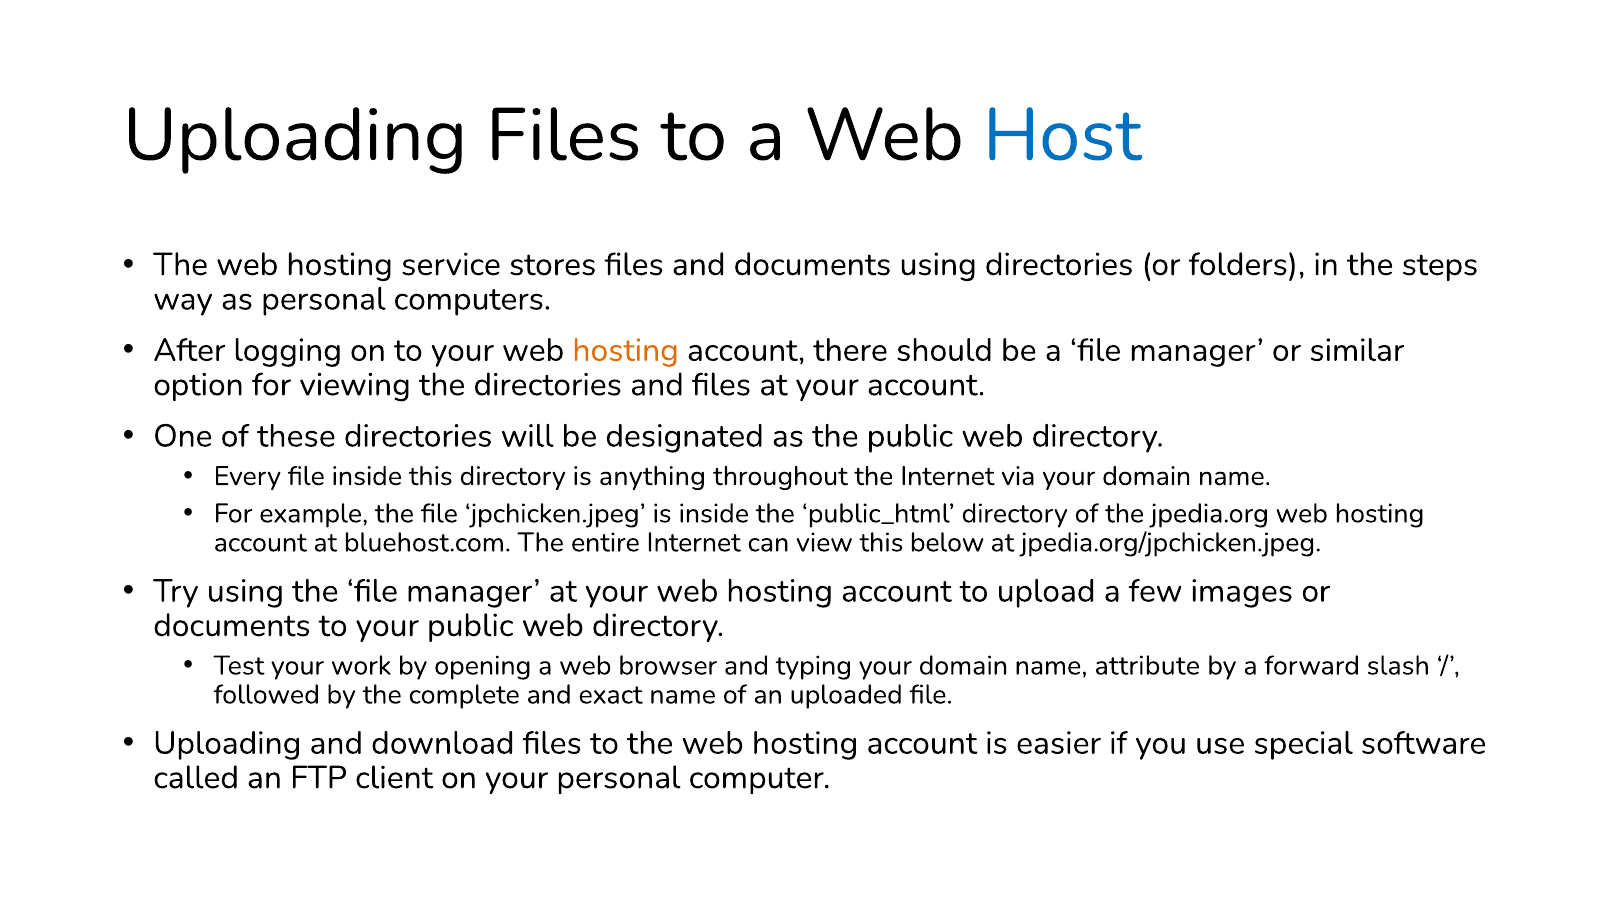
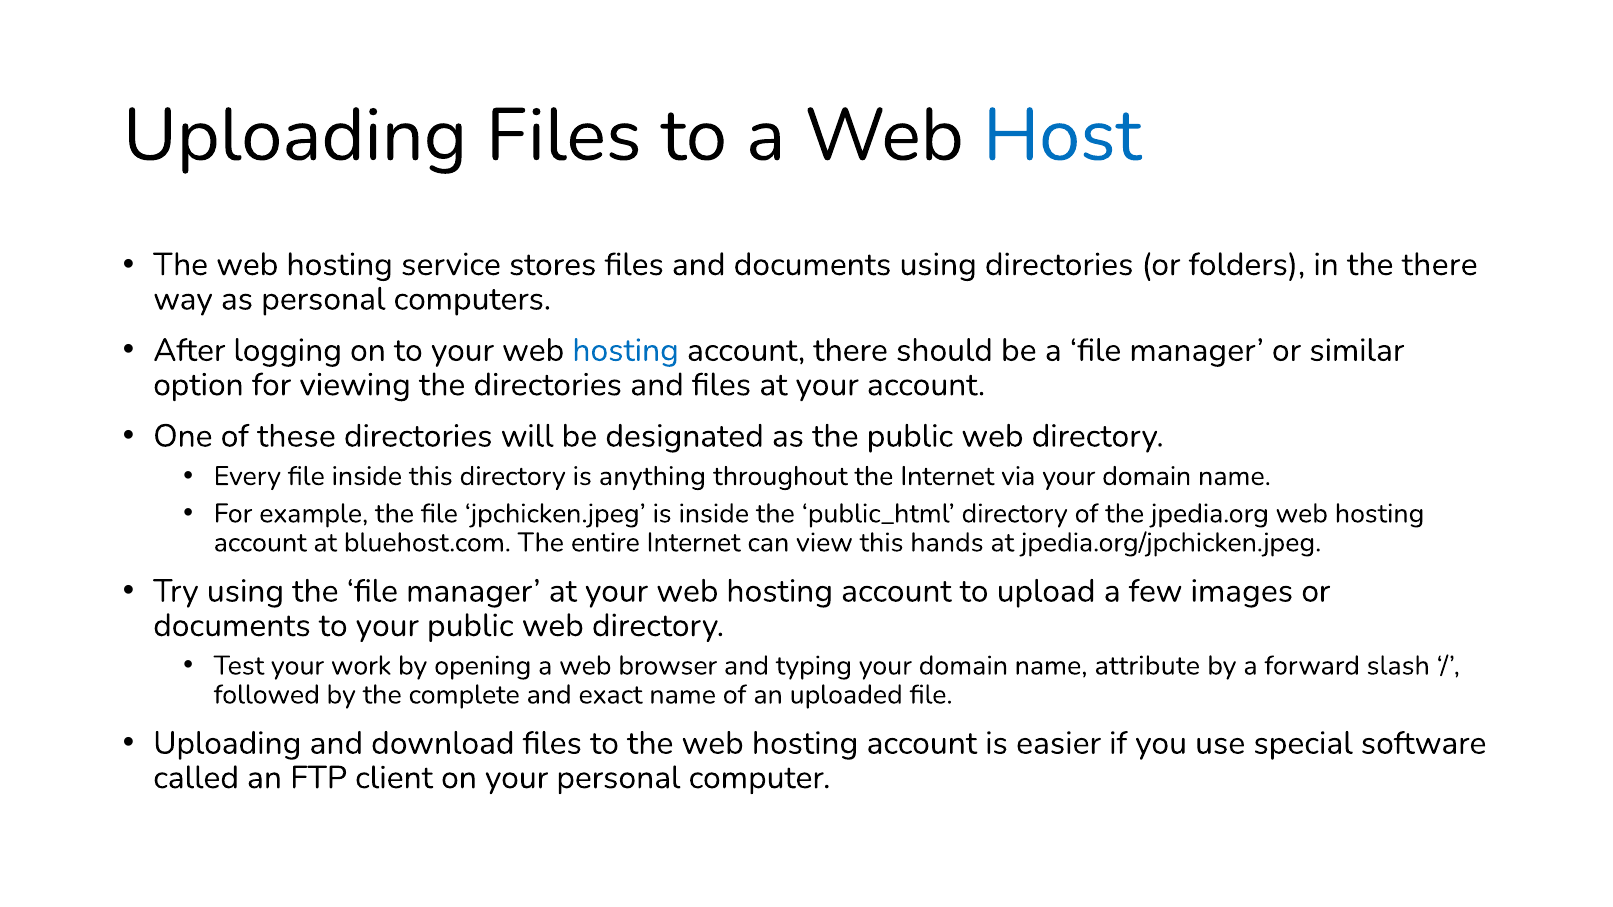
the steps: steps -> there
hosting at (626, 350) colour: orange -> blue
below: below -> hands
